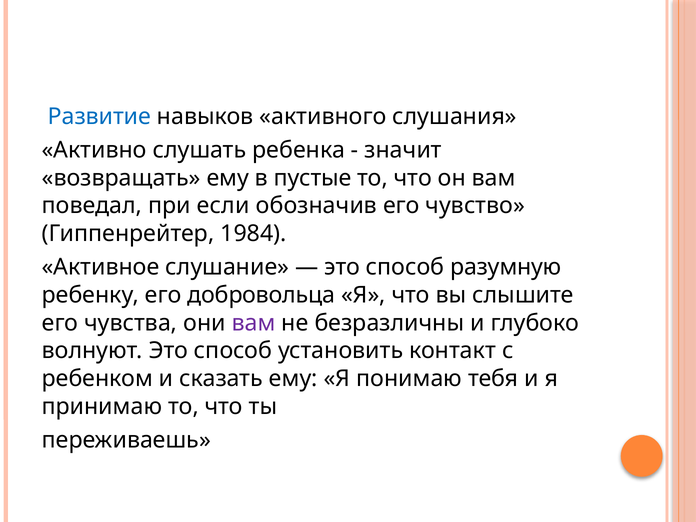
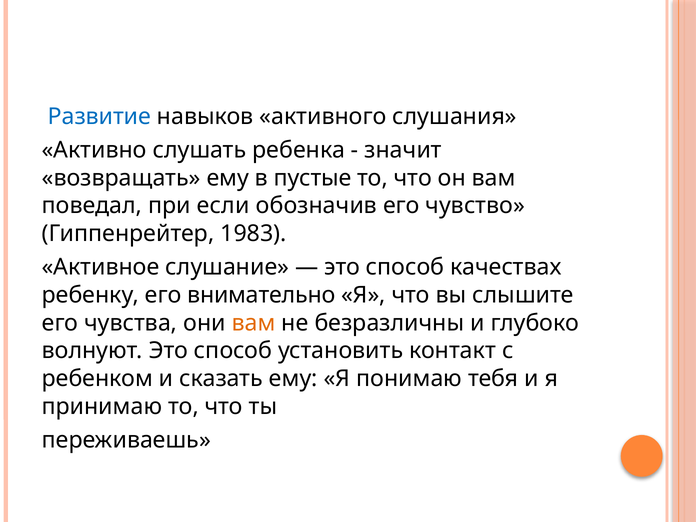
1984: 1984 -> 1983
разумную: разумную -> качествах
добровольца: добровольца -> внимательно
вам at (254, 323) colour: purple -> orange
